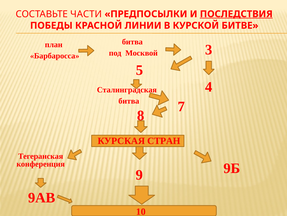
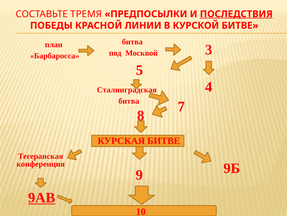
ЧАСТИ: ЧАСТИ -> ТРЕМЯ
КУРСКАЯ СТРАН: СТРАН -> БИТВЕ
9АВ underline: none -> present
